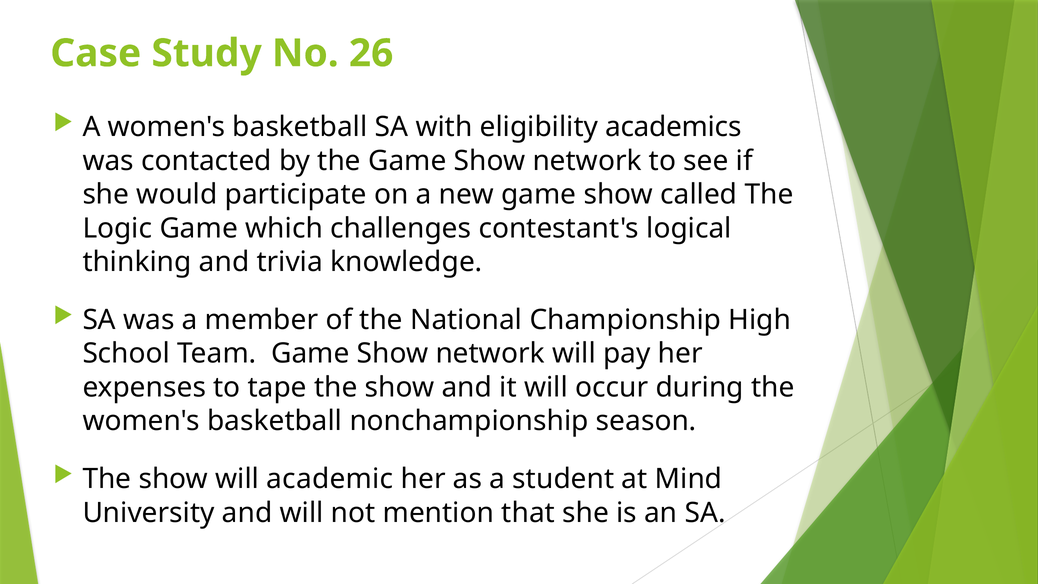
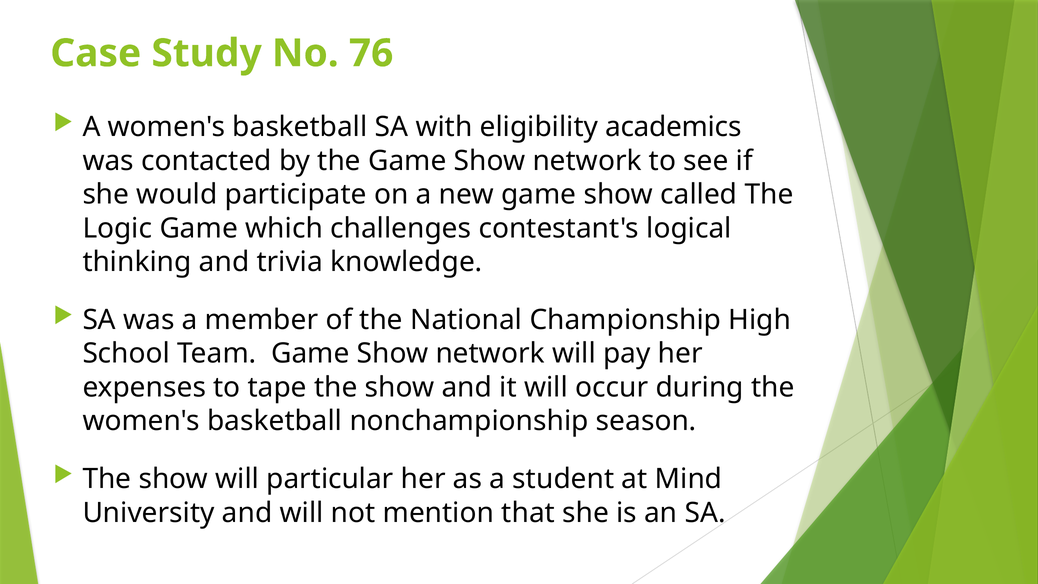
26: 26 -> 76
academic: academic -> particular
